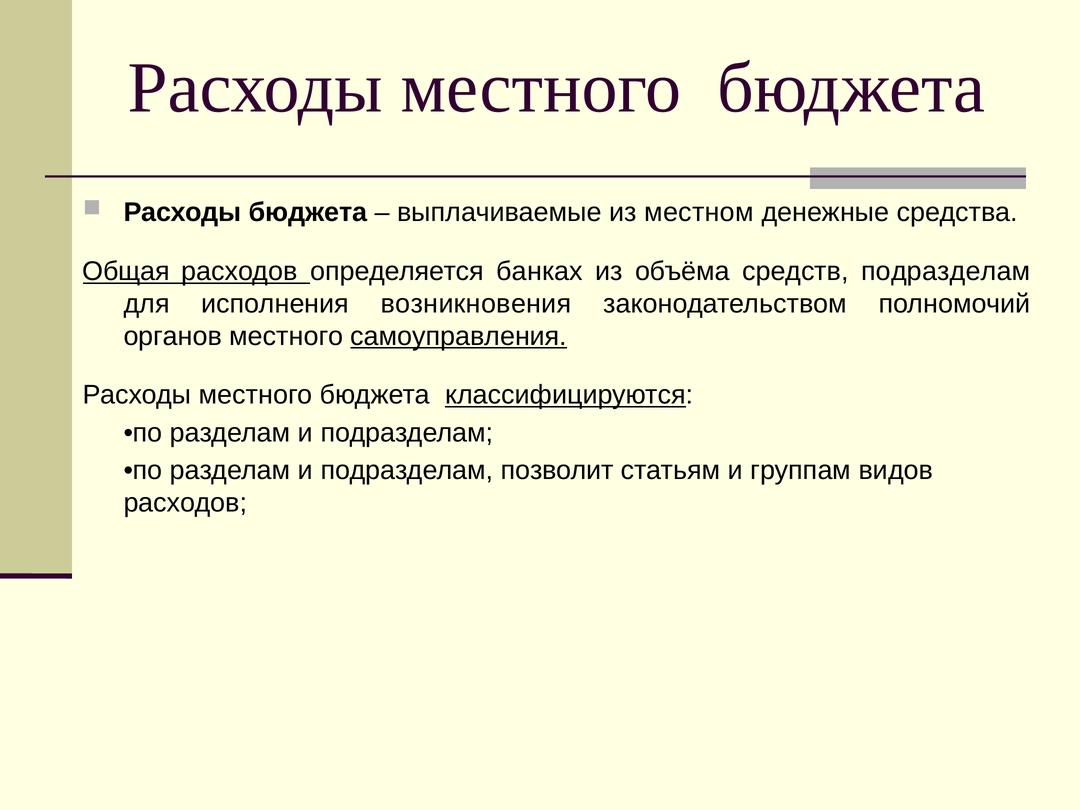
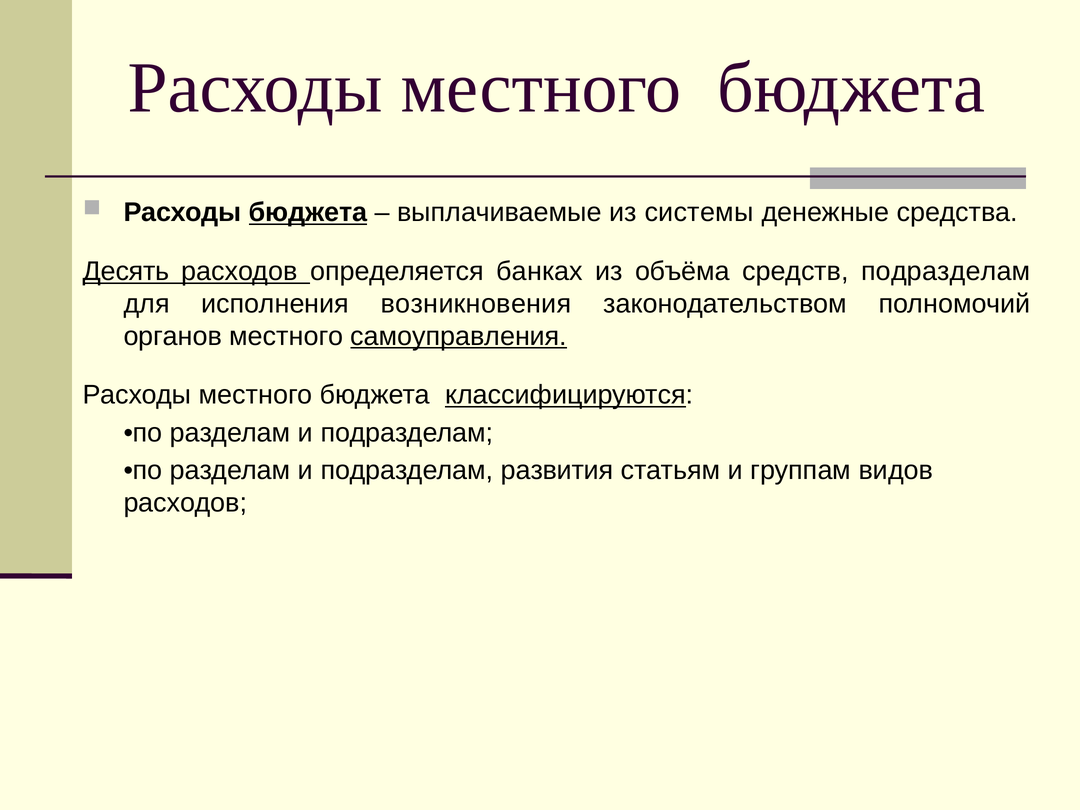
бюджета at (308, 212) underline: none -> present
местном: местном -> системы
Общая: Общая -> Десять
позволит: позволит -> развития
